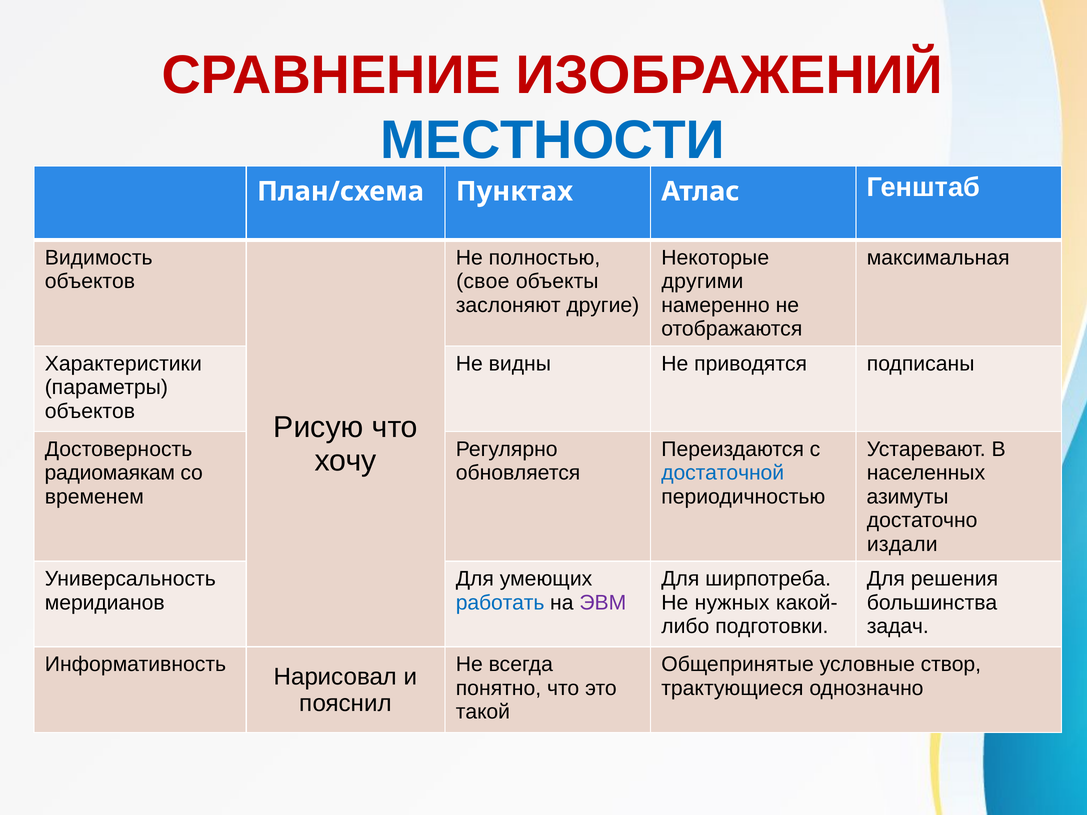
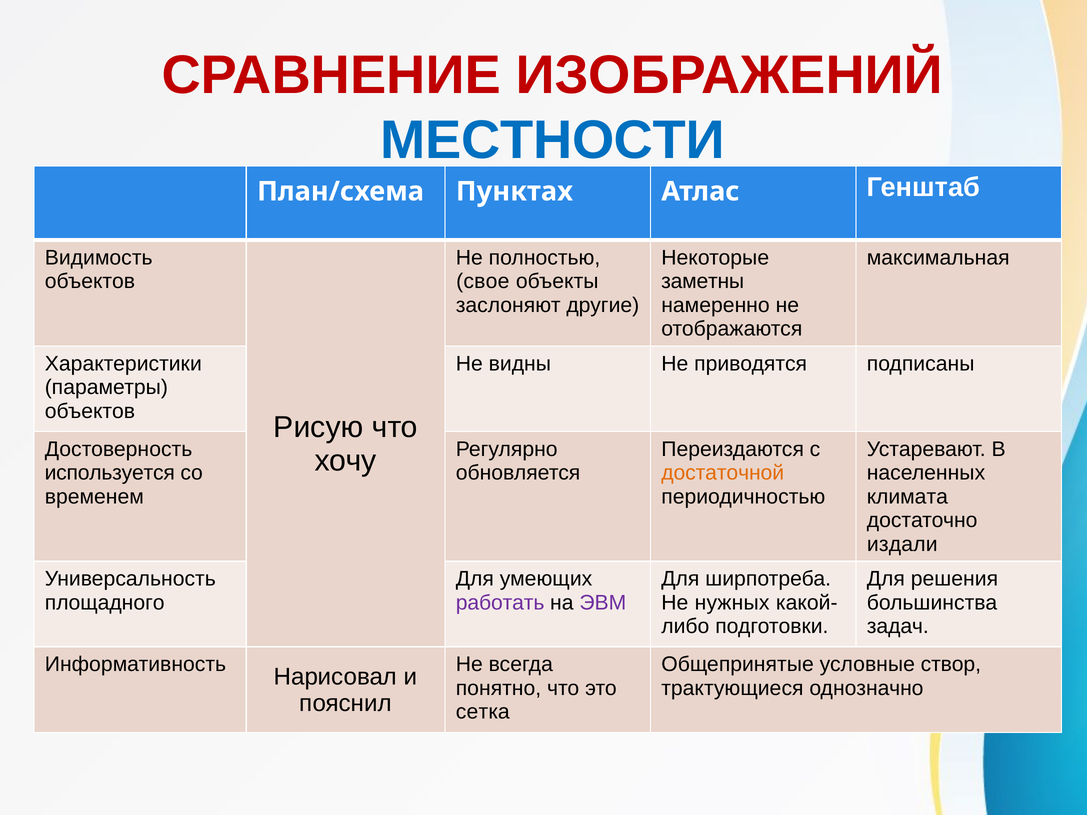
другими: другими -> заметны
радиомаякам: радиомаякам -> используется
достаточной colour: blue -> orange
азимуты: азимуты -> климата
меридианов: меридианов -> площадного
работать colour: blue -> purple
такой: такой -> сетка
